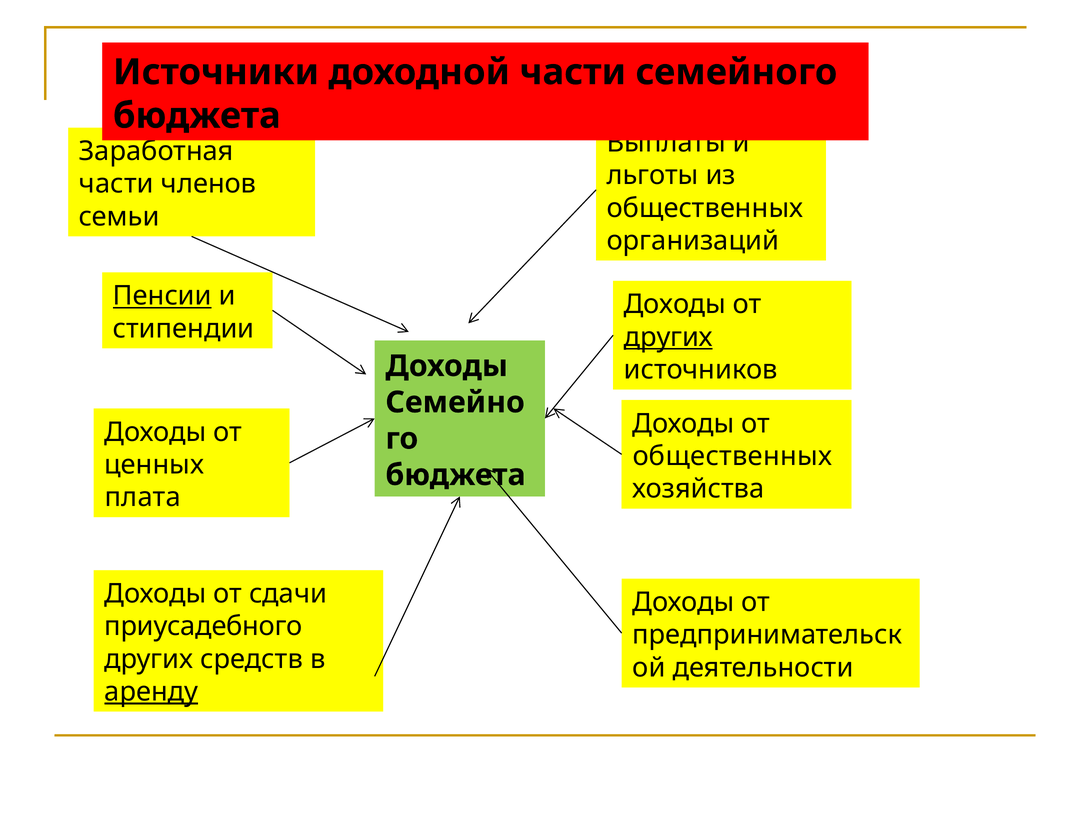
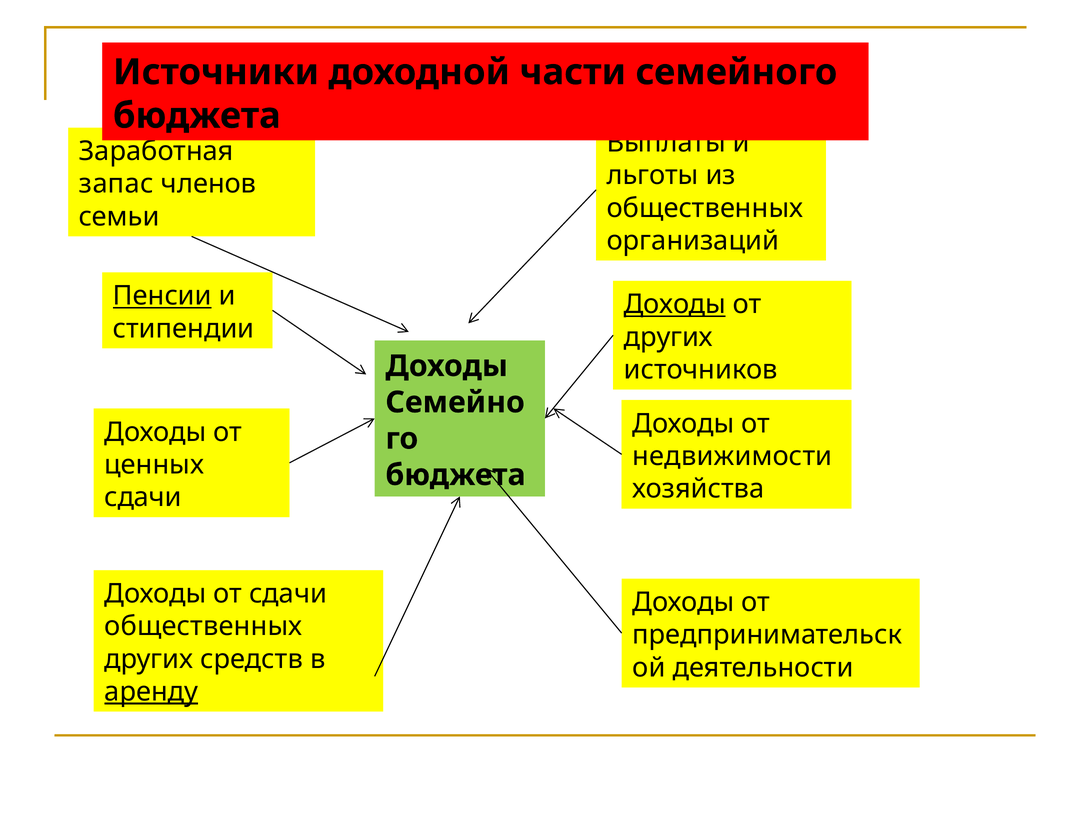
части at (116, 184): части -> запас
Доходы at (675, 305) underline: none -> present
других at (668, 337) underline: present -> none
общественных at (732, 457): общественных -> недвижимости
плата at (143, 498): плата -> сдачи
приусадебного at (204, 627): приусадебного -> общественных
